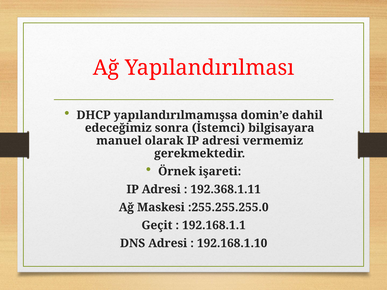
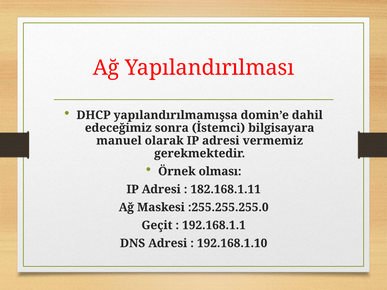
işareti: işareti -> olması
192.368.1.11: 192.368.1.11 -> 182.168.1.11
